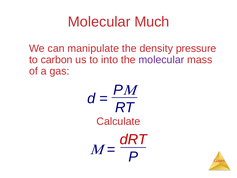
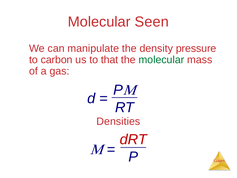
Much: Much -> Seen
into: into -> that
molecular at (161, 60) colour: purple -> green
Calculate: Calculate -> Densities
